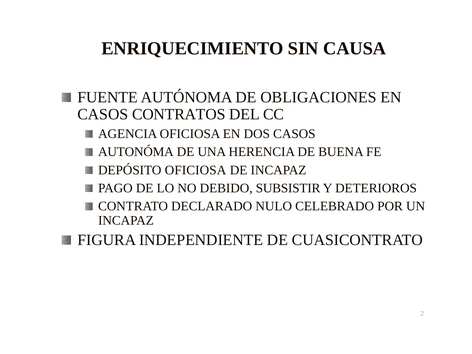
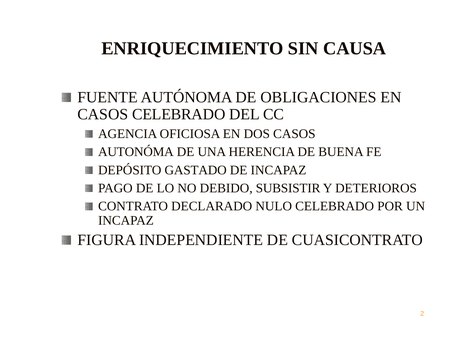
CASOS CONTRATOS: CONTRATOS -> CELEBRADO
DEPÓSITO OFICIOSA: OFICIOSA -> GASTADO
